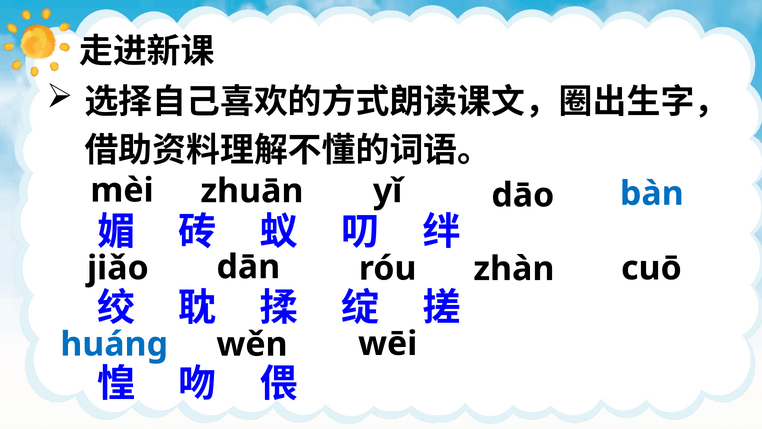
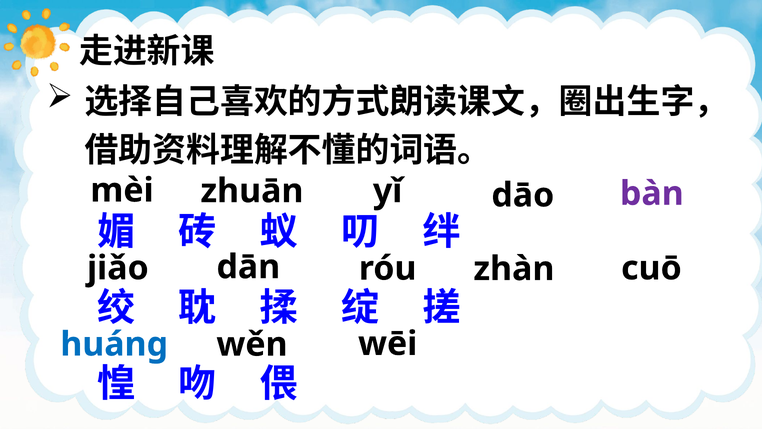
bàn colour: blue -> purple
